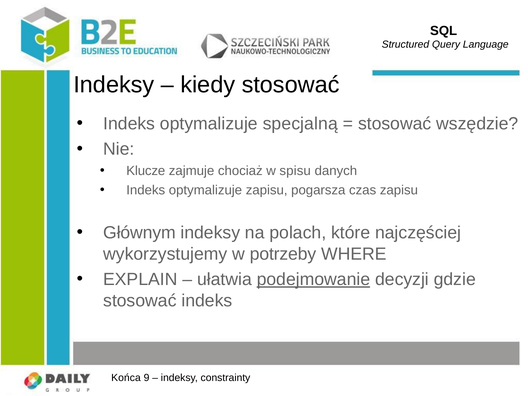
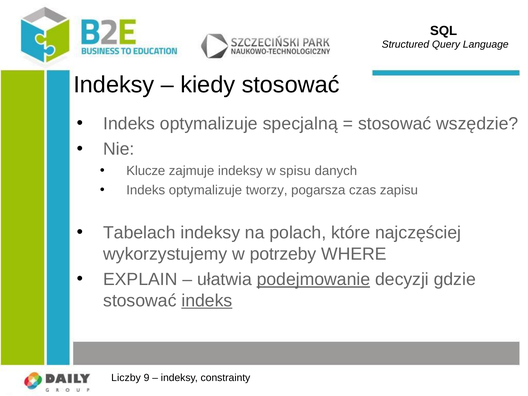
zajmuje chociaż: chociaż -> indeksy
optymalizuje zapisu: zapisu -> tworzy
Głównym: Głównym -> Tabelach
indeks at (207, 301) underline: none -> present
Końca: Końca -> Liczby
